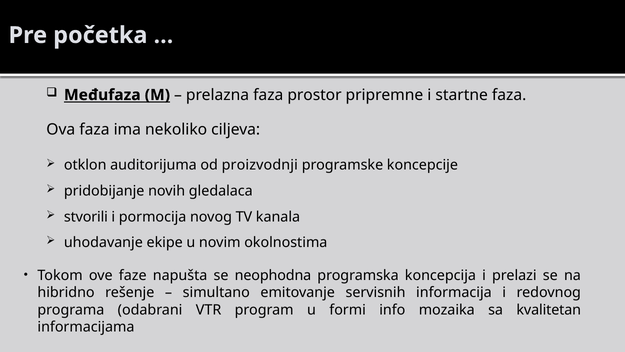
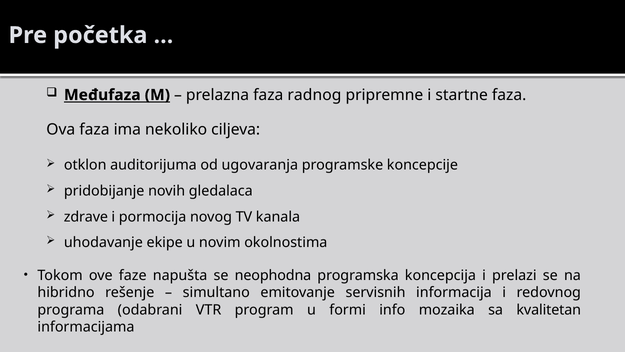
prostor: prostor -> radnog
proizvodnji: proizvodnji -> ugovaranja
stvorili: stvorili -> zdrave
